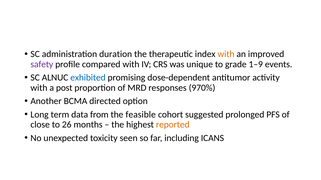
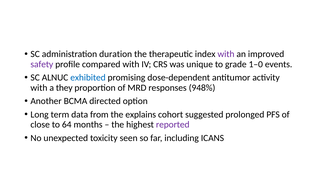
with at (226, 54) colour: orange -> purple
1–9: 1–9 -> 1–0
post: post -> they
970%: 970% -> 948%
feasible: feasible -> explains
26: 26 -> 64
reported colour: orange -> purple
